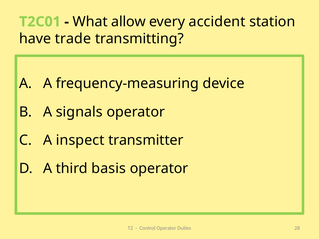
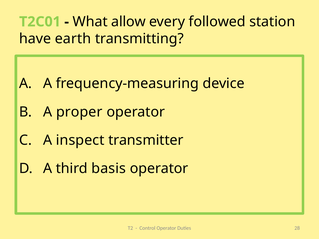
accident: accident -> followed
trade: trade -> earth
signals: signals -> proper
